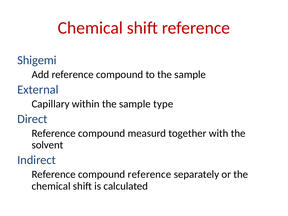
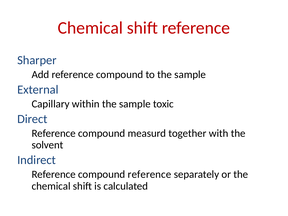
Shigemi: Shigemi -> Sharper
type: type -> toxic
